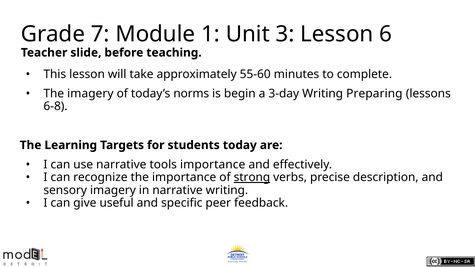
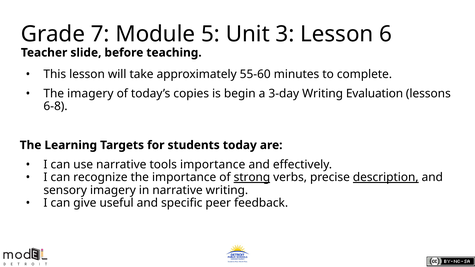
1: 1 -> 5
norms: norms -> copies
Preparing: Preparing -> Evaluation
description underline: none -> present
